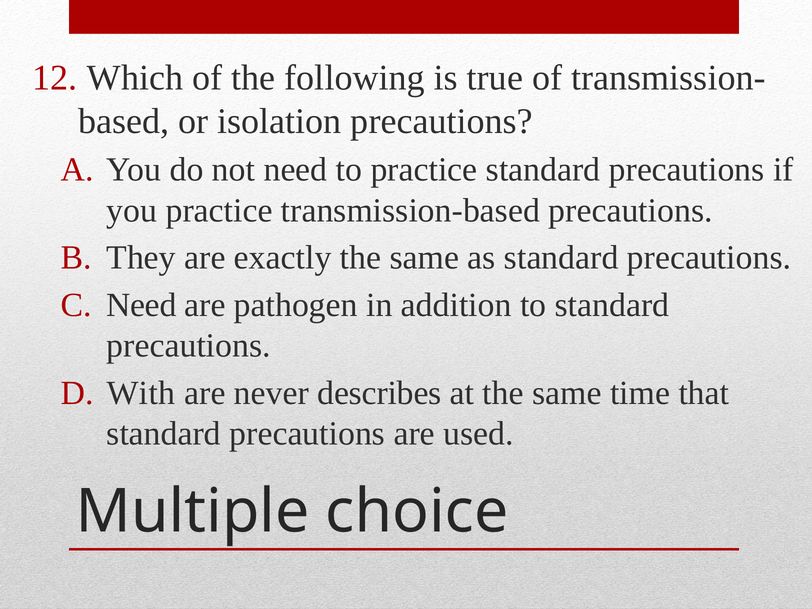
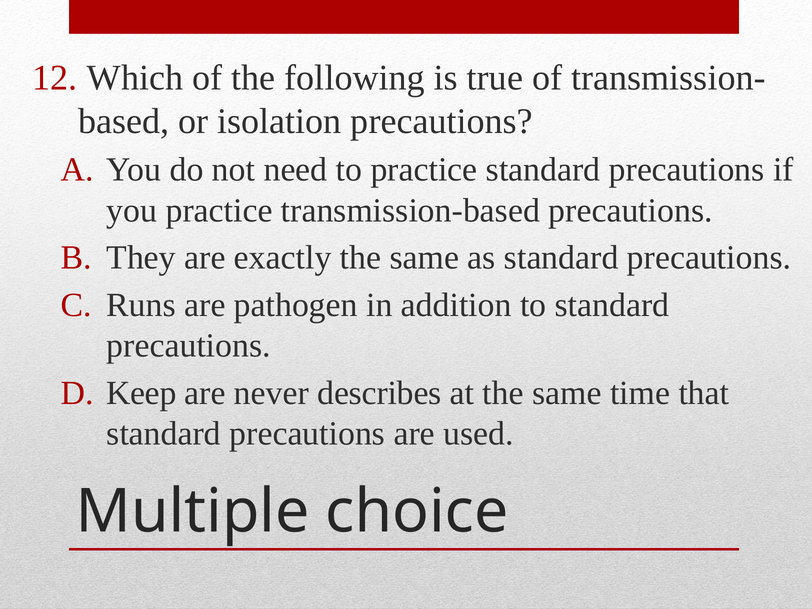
Need at (141, 305): Need -> Runs
With: With -> Keep
